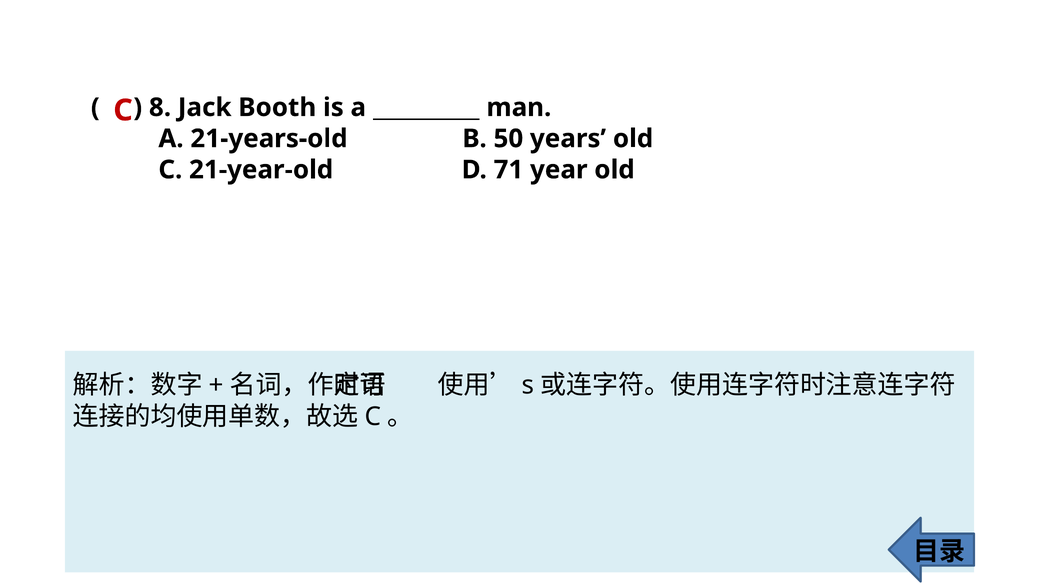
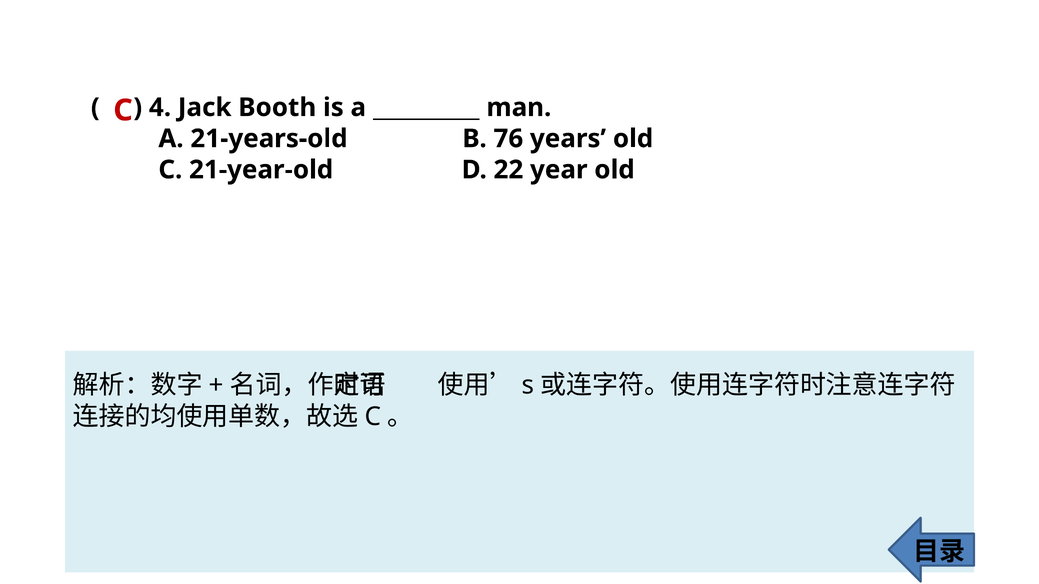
8: 8 -> 4
50: 50 -> 76
71: 71 -> 22
